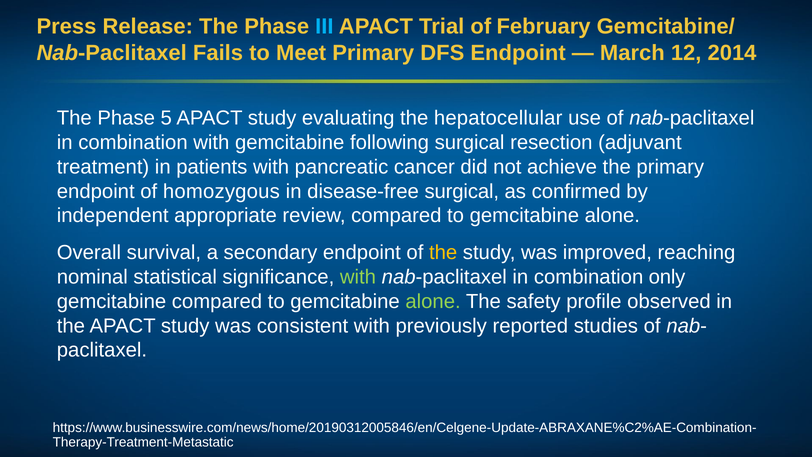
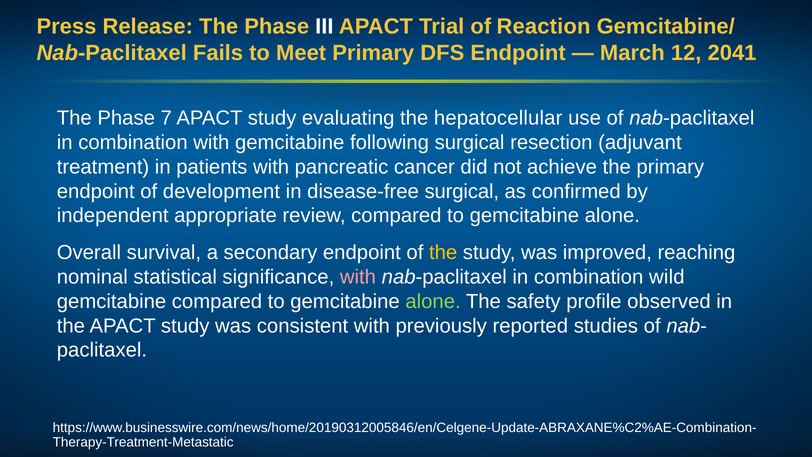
III colour: light blue -> white
February: February -> Reaction
2014: 2014 -> 2041
5: 5 -> 7
homozygous: homozygous -> development
with at (358, 277) colour: light green -> pink
only: only -> wild
